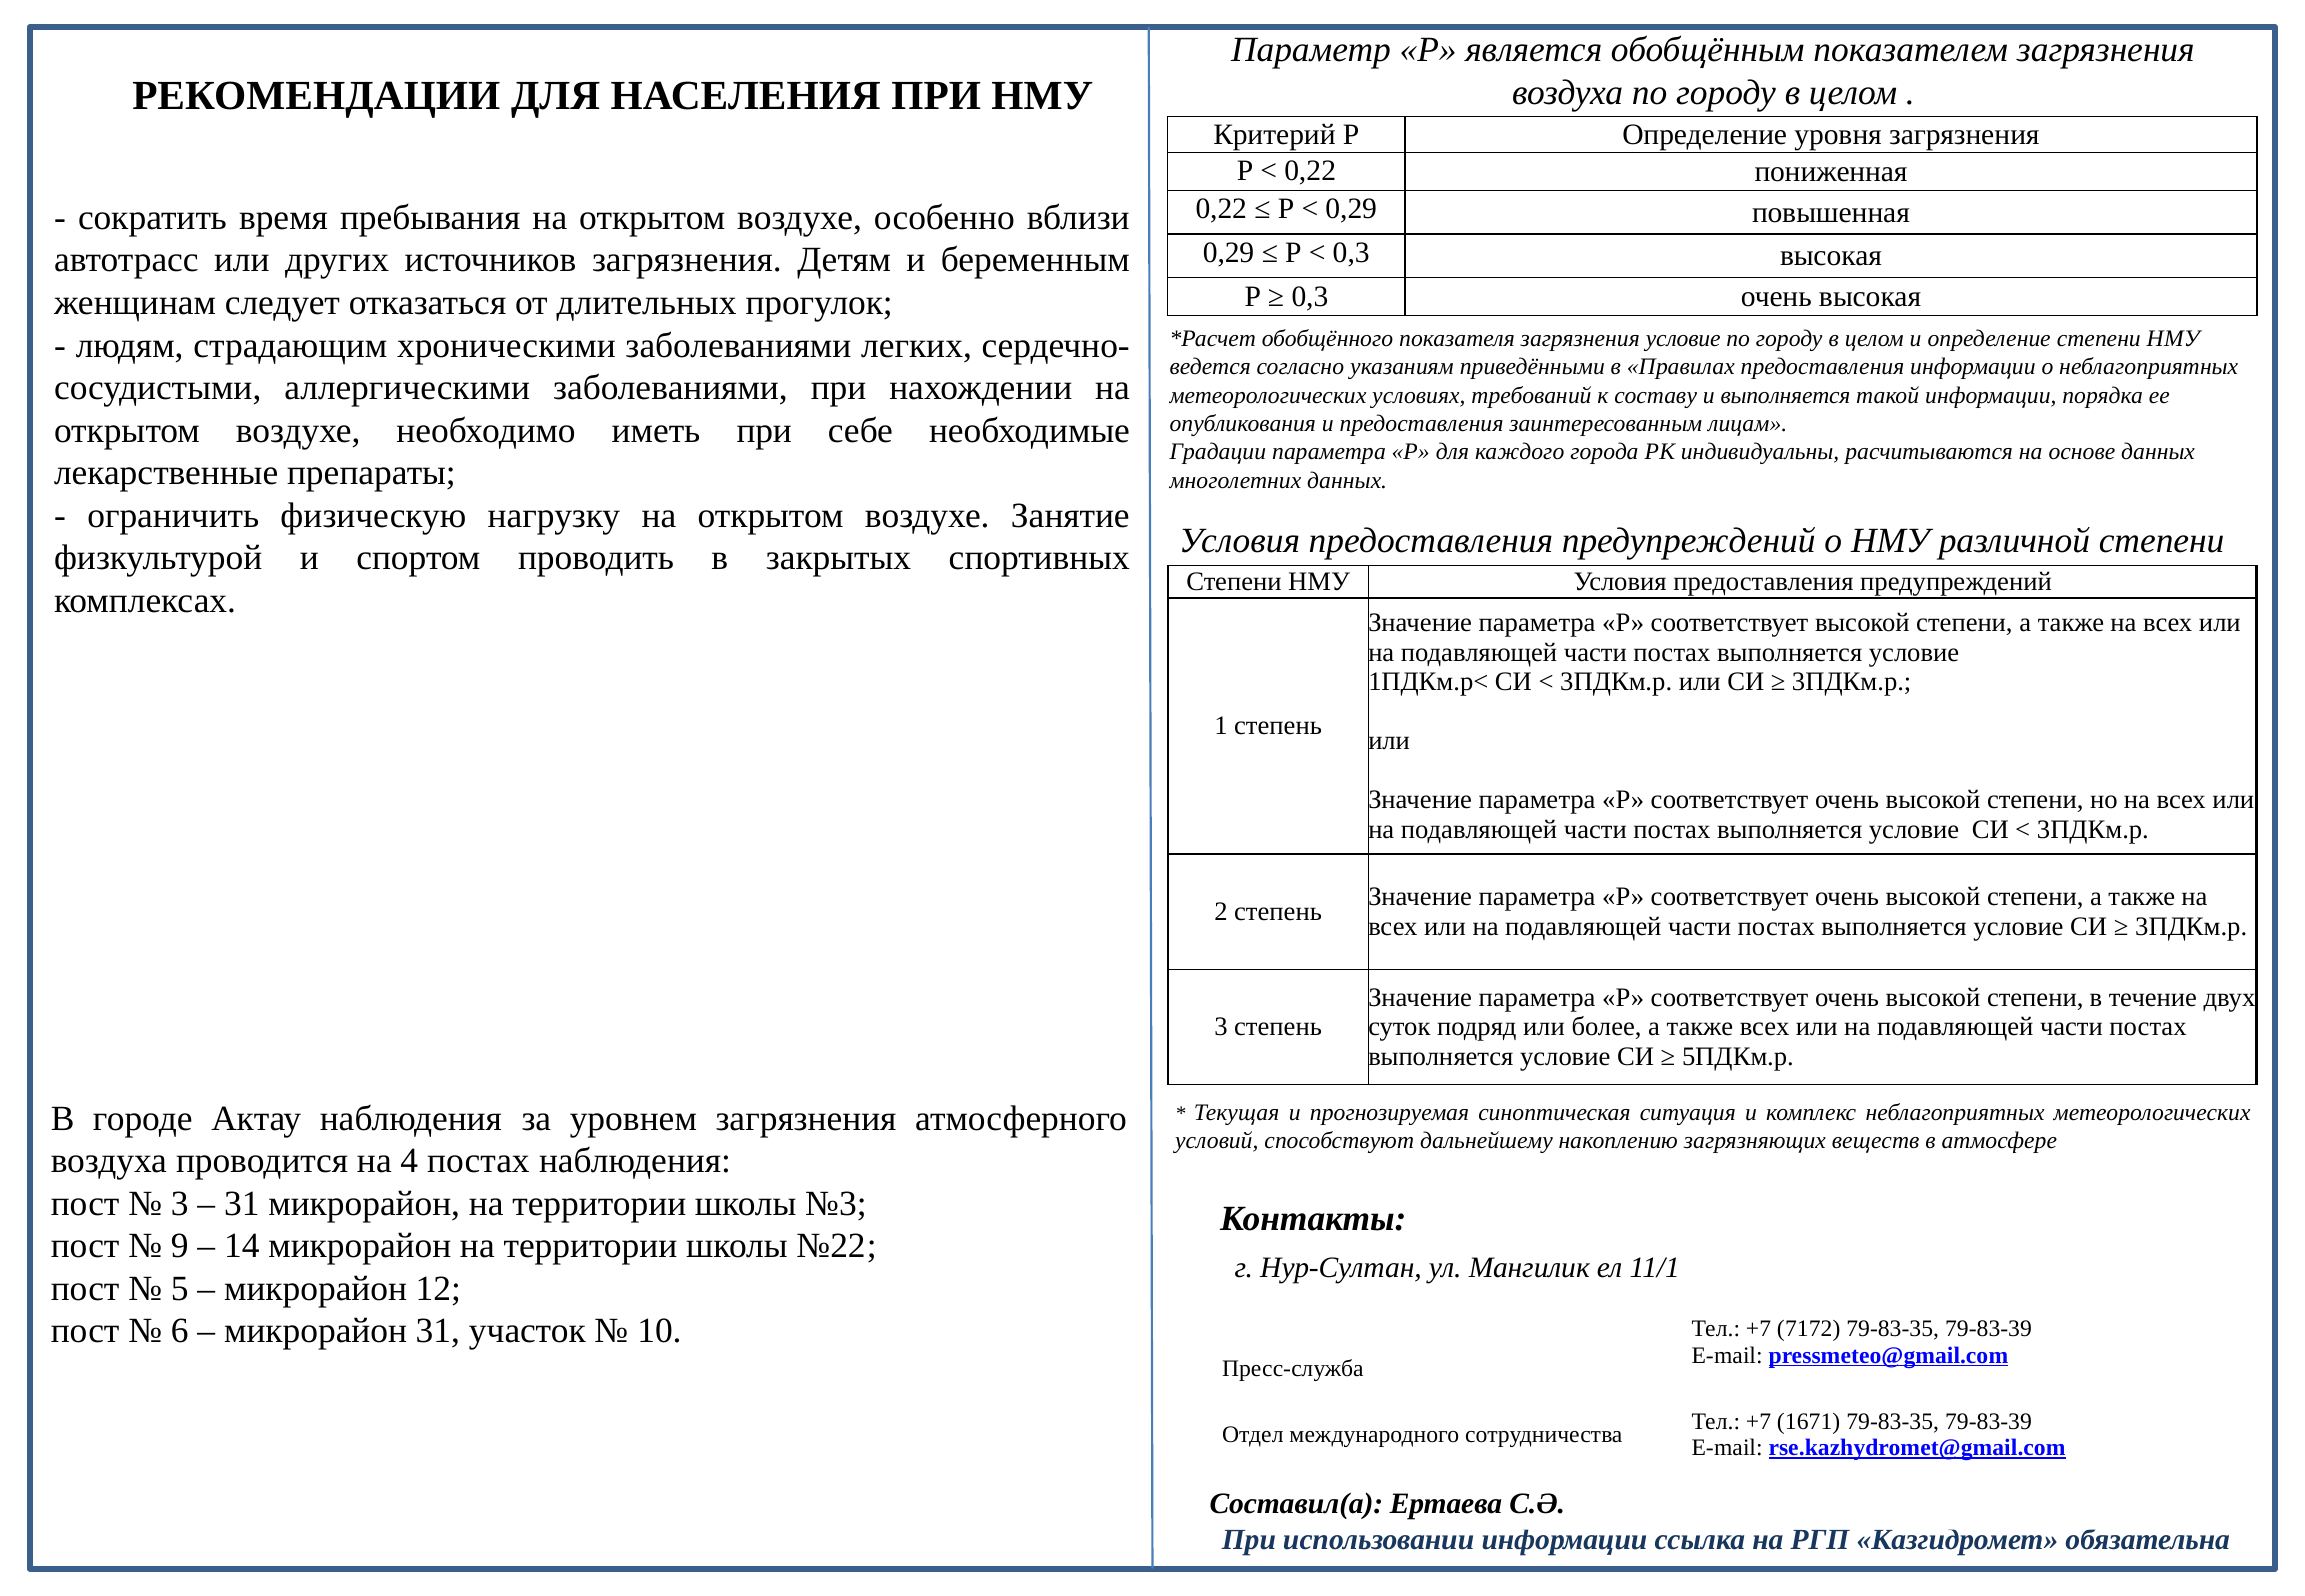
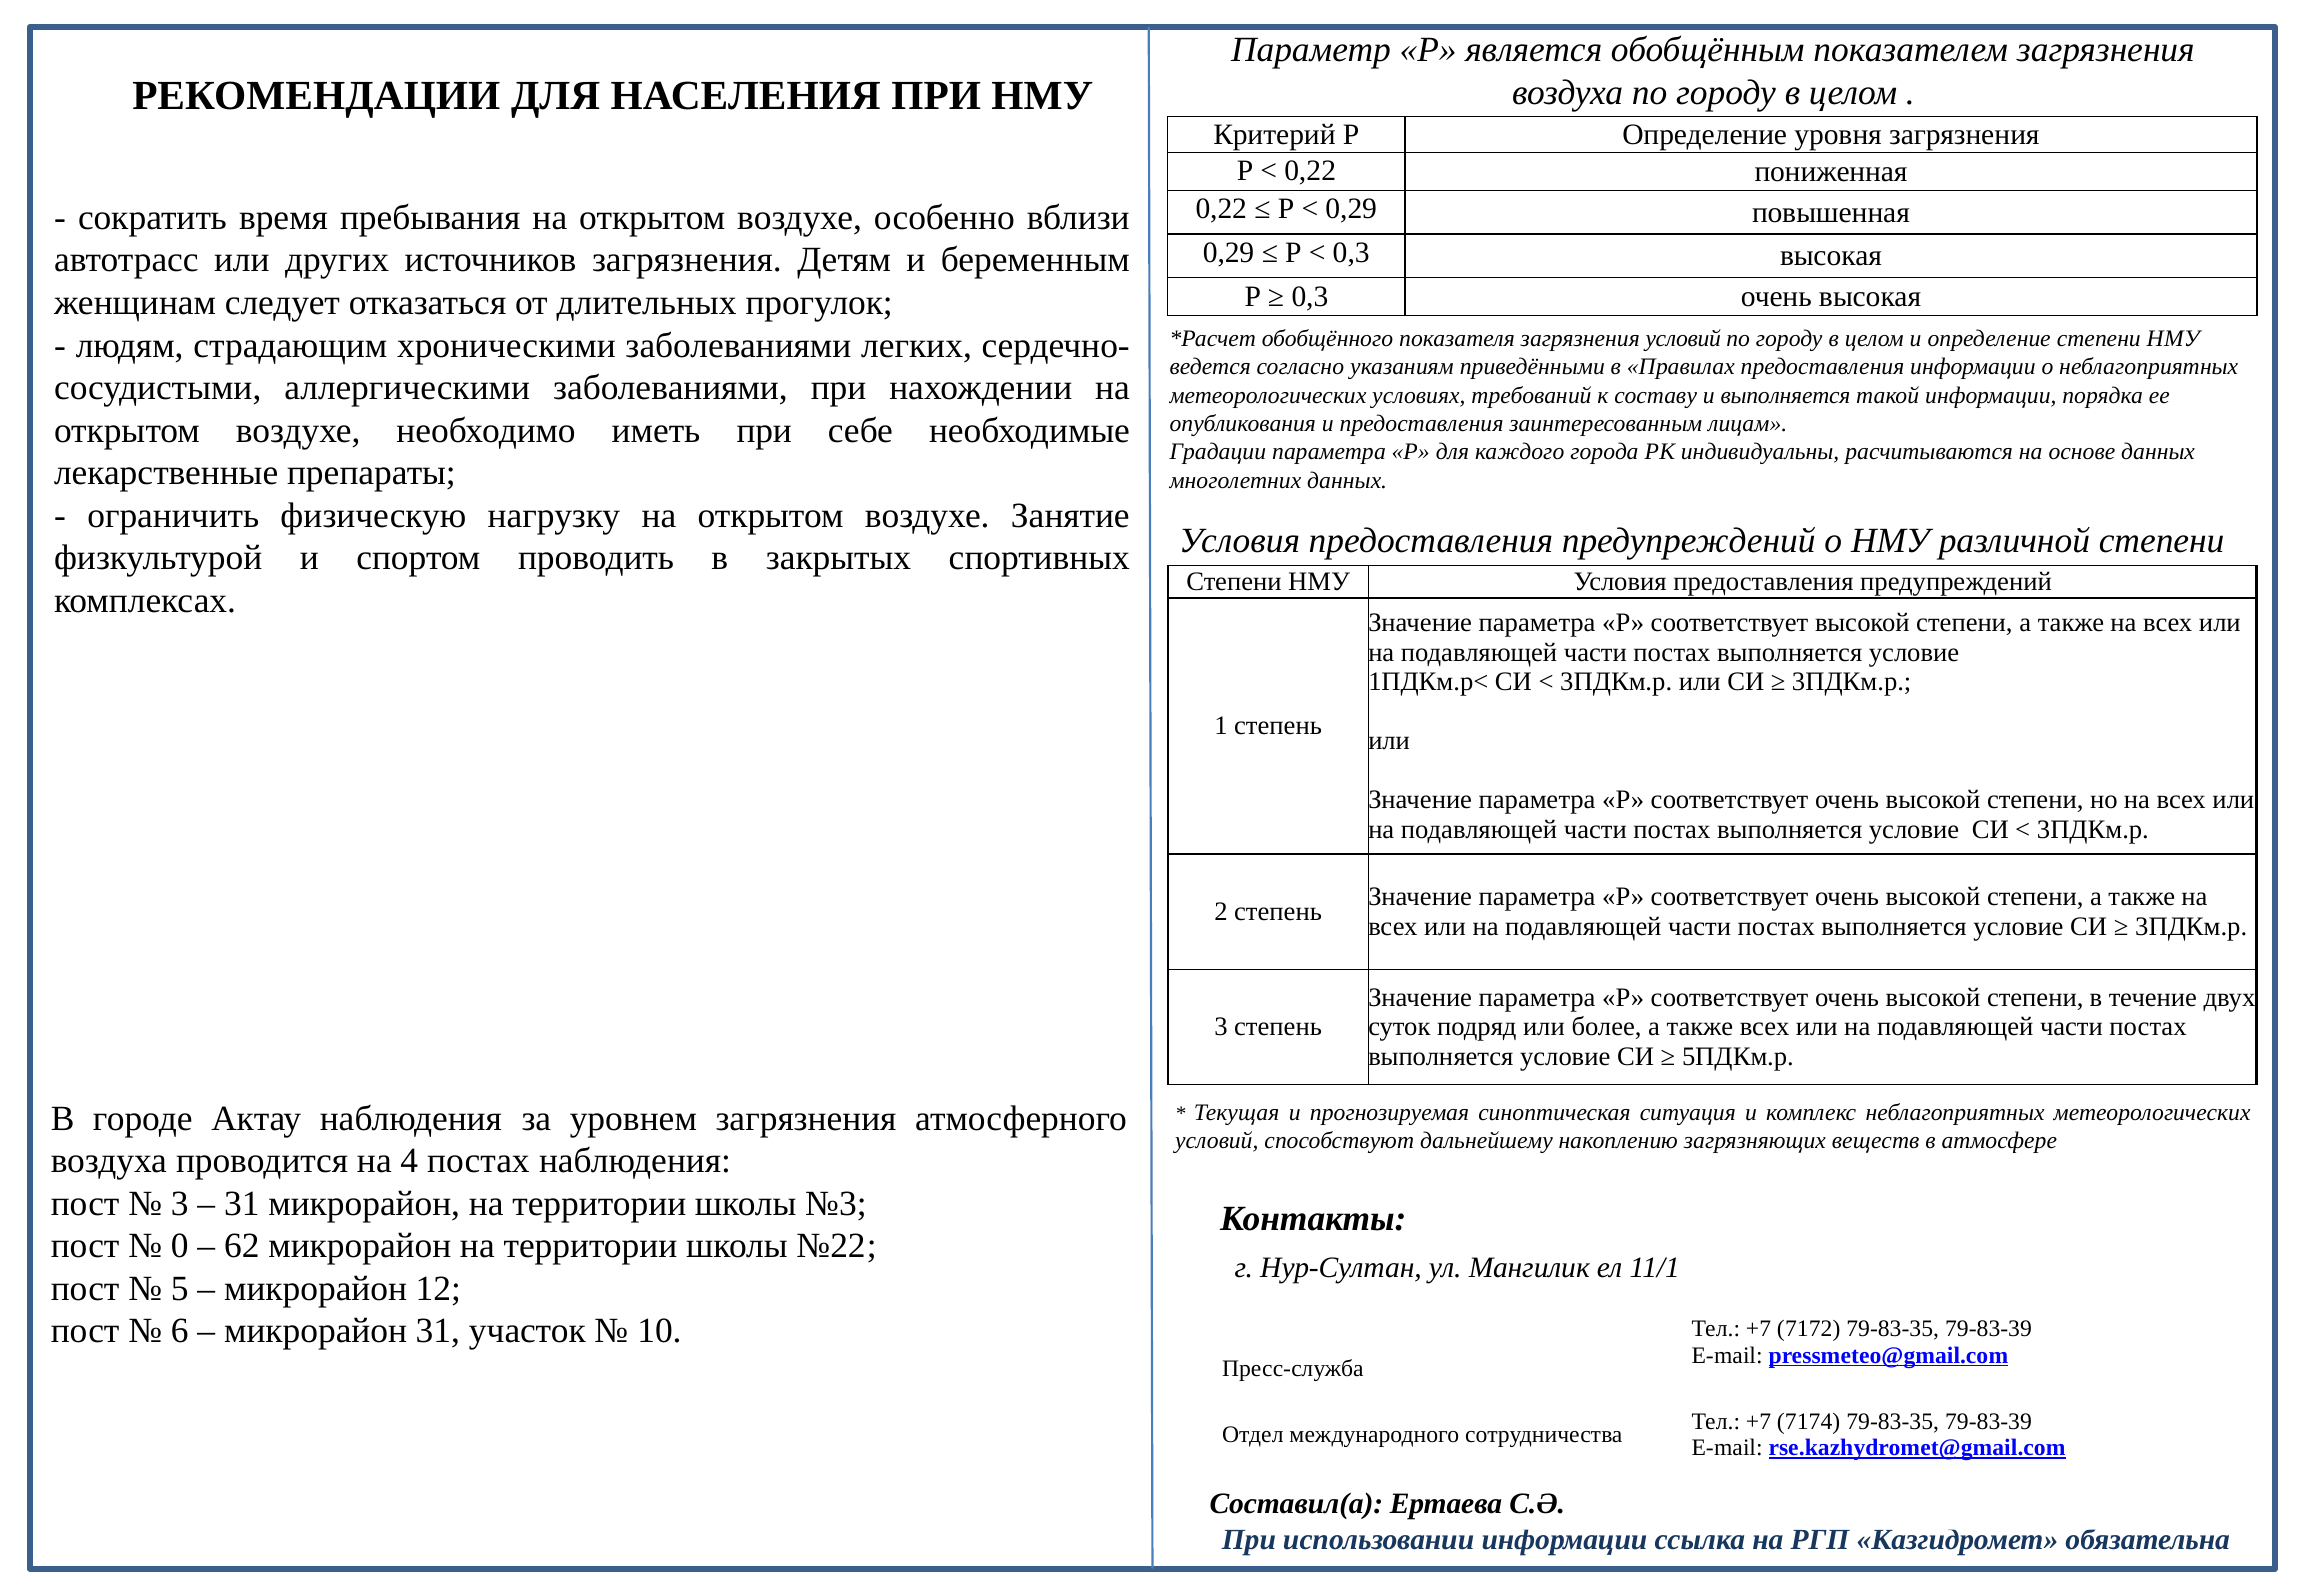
загрязнения условие: условие -> условий
9: 9 -> 0
14: 14 -> 62
1671: 1671 -> 7174
